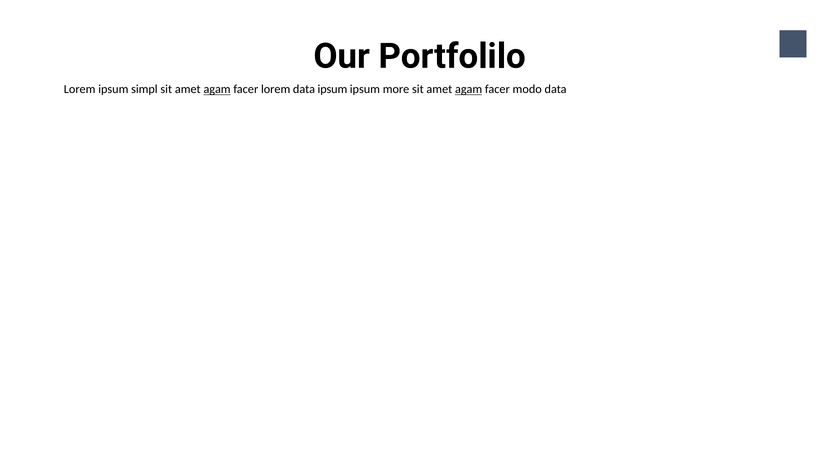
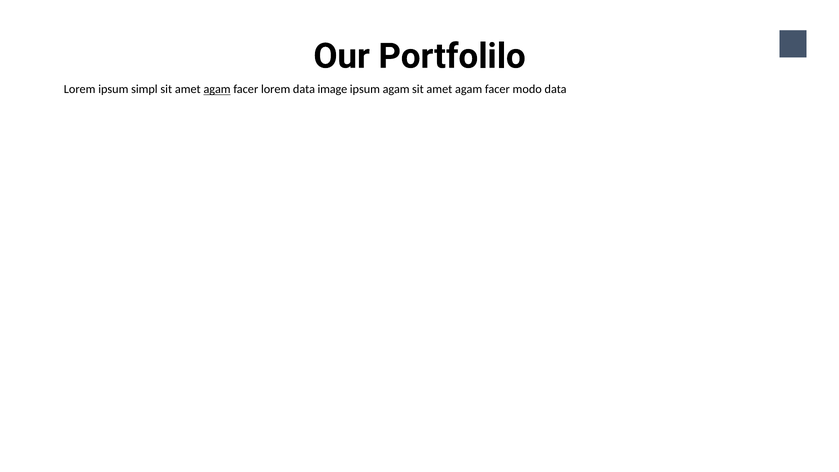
data ipsum: ipsum -> image
ipsum more: more -> agam
agam at (469, 89) underline: present -> none
